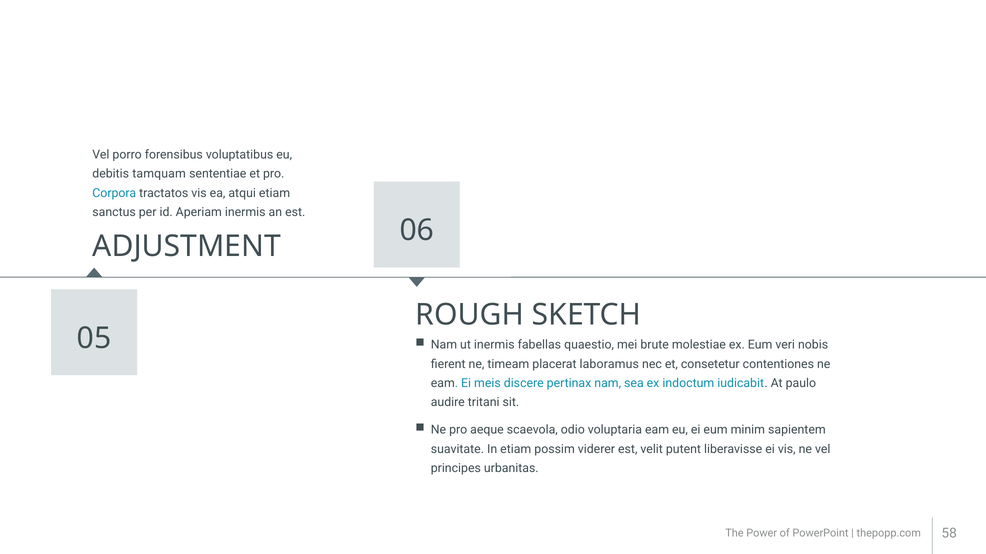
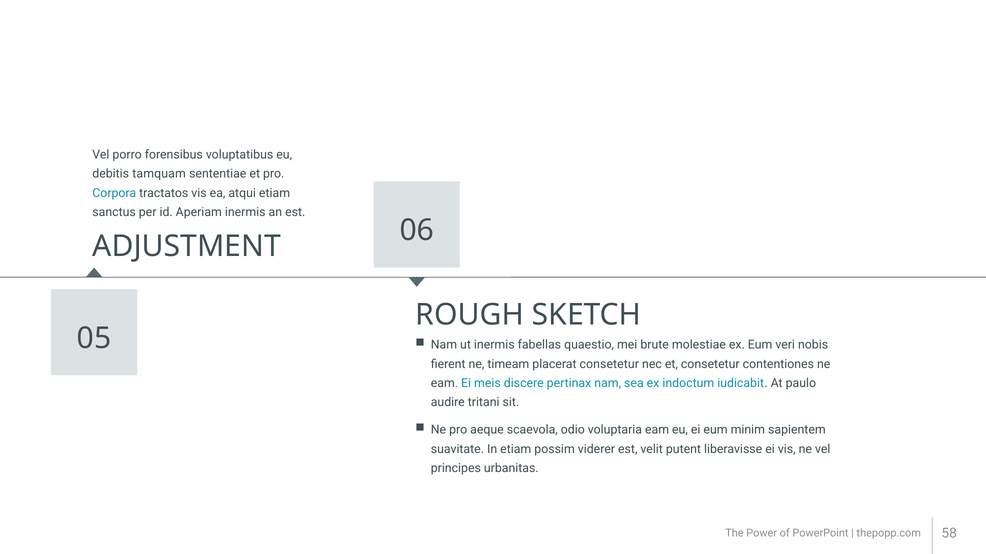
placerat laboramus: laboramus -> consetetur
